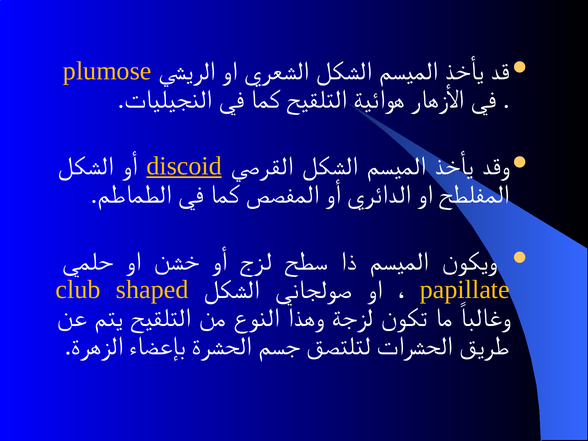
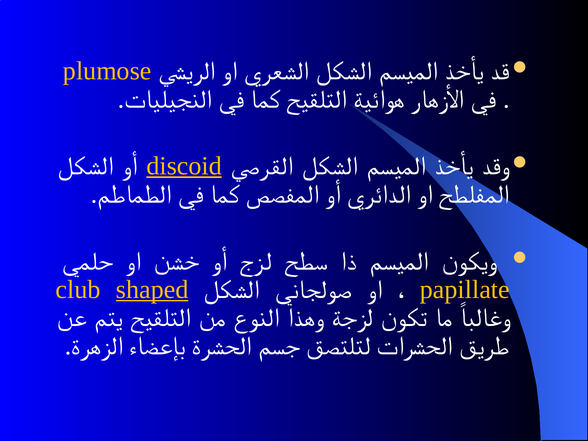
shaped underline: none -> present
